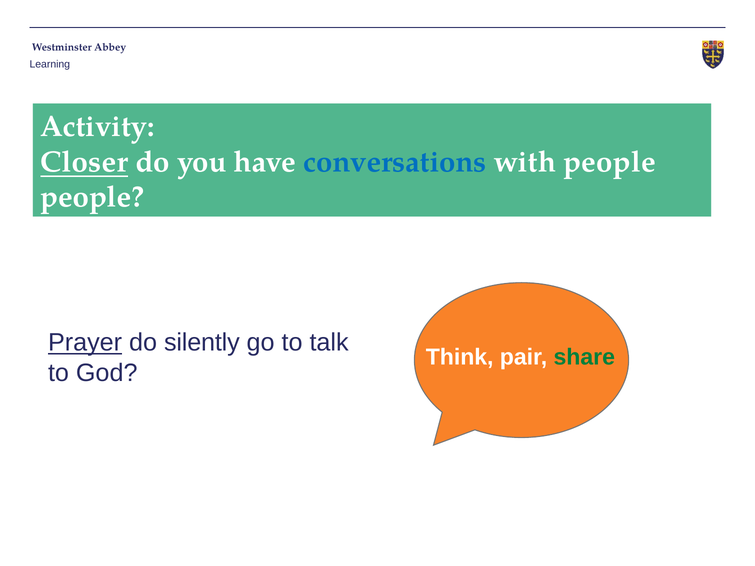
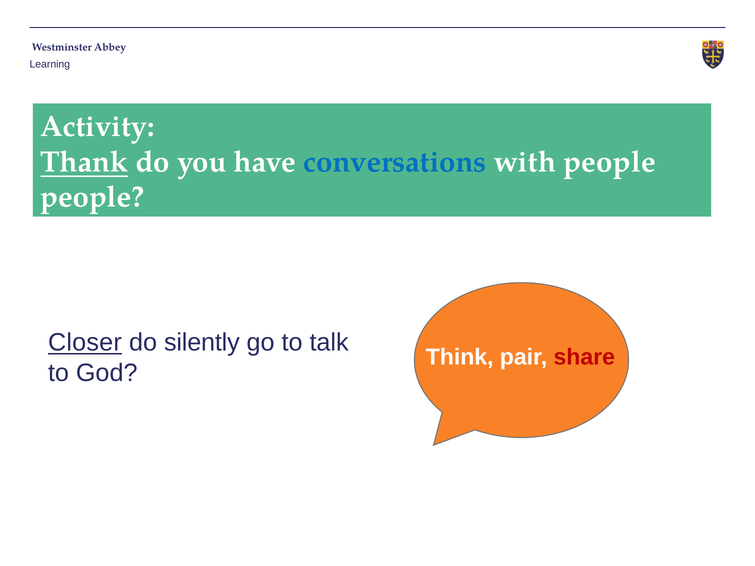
Closer: Closer -> Thank
Prayer: Prayer -> Closer
share colour: green -> red
